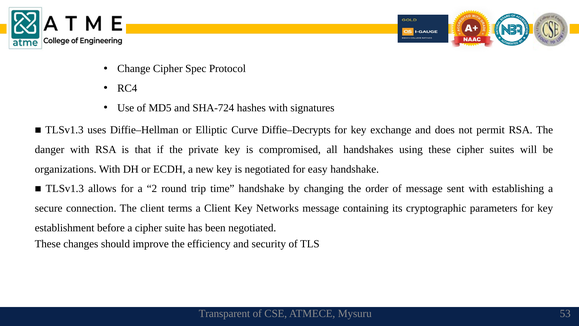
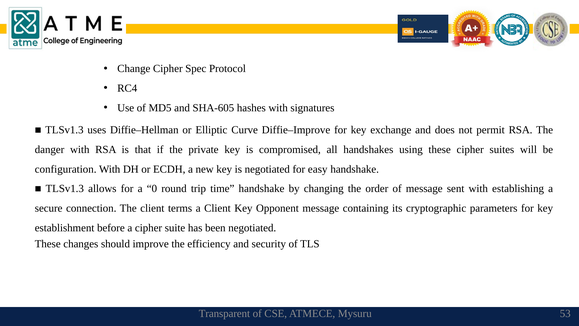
SHA-724: SHA-724 -> SHA-605
Diffie–Decrypts: Diffie–Decrypts -> Diffie–Improve
organizations: organizations -> configuration
2: 2 -> 0
Networks: Networks -> Opponent
